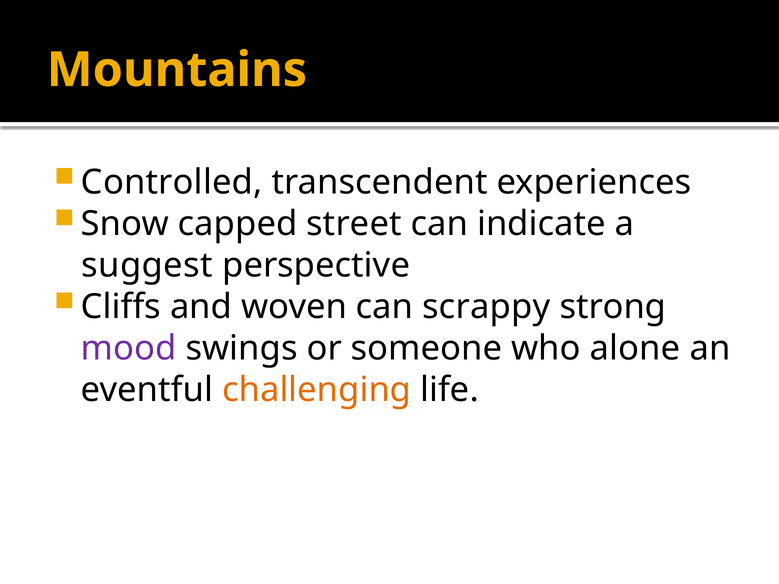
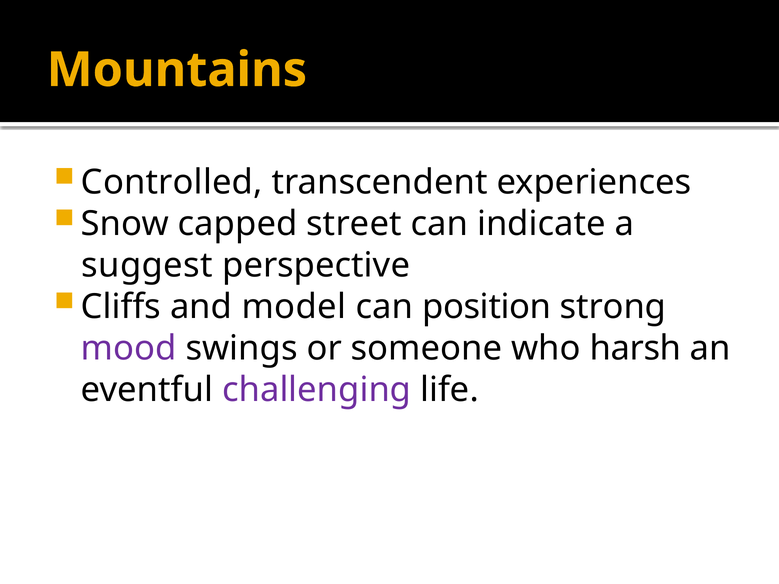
woven: woven -> model
scrappy: scrappy -> position
alone: alone -> harsh
challenging colour: orange -> purple
